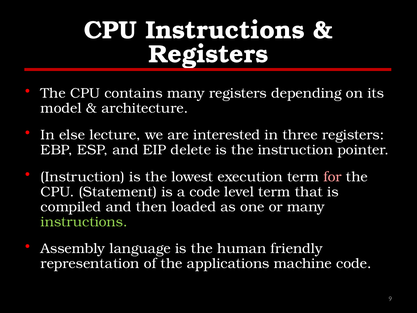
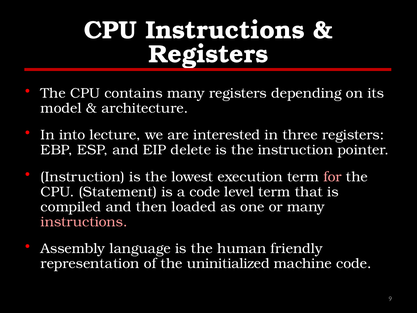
else: else -> into
instructions at (84, 222) colour: light green -> pink
applications: applications -> uninitialized
